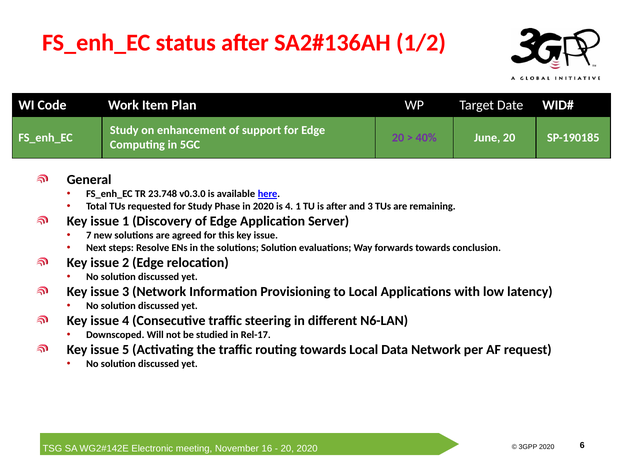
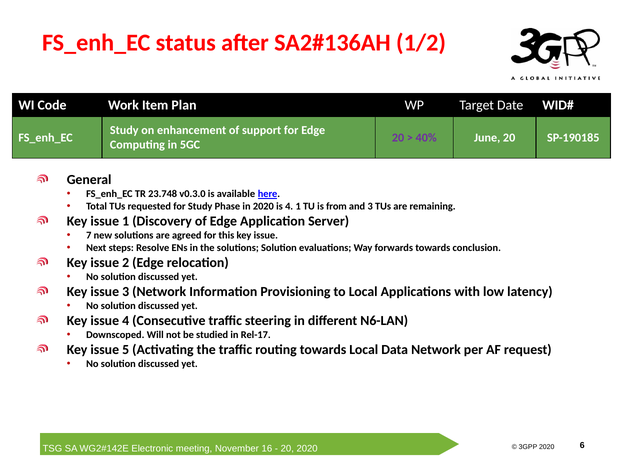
is after: after -> from
